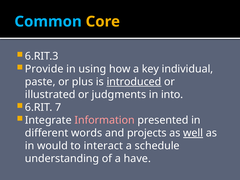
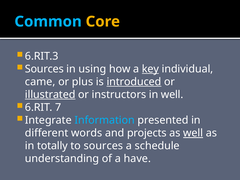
Provide at (44, 69): Provide -> Sources
key underline: none -> present
paste: paste -> came
illustrated underline: none -> present
judgments: judgments -> instructors
in into: into -> well
Information colour: pink -> light blue
would: would -> totally
to interact: interact -> sources
